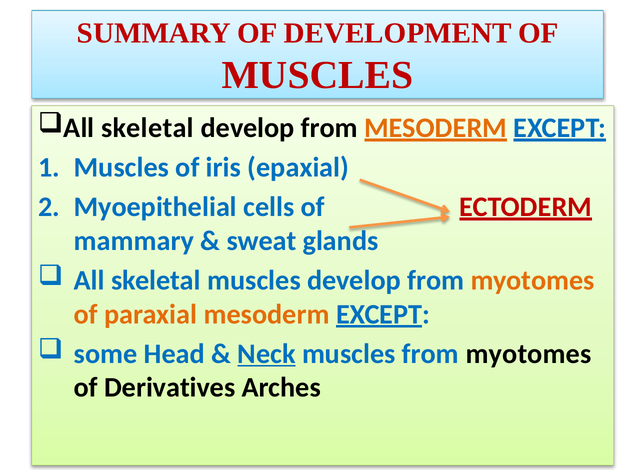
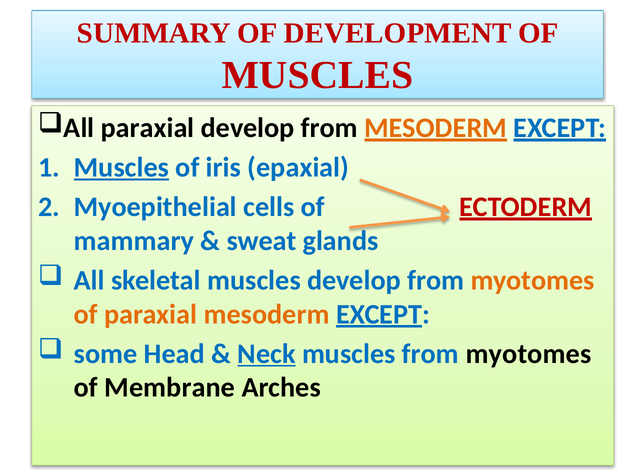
skeletal at (147, 128): skeletal -> paraxial
Muscles at (121, 167) underline: none -> present
Derivatives: Derivatives -> Membrane
